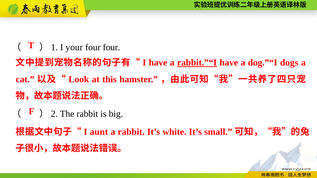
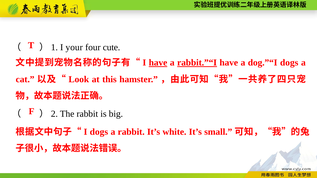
four four: four -> cute
have at (158, 63) underline: none -> present
I aunt: aunt -> dogs
